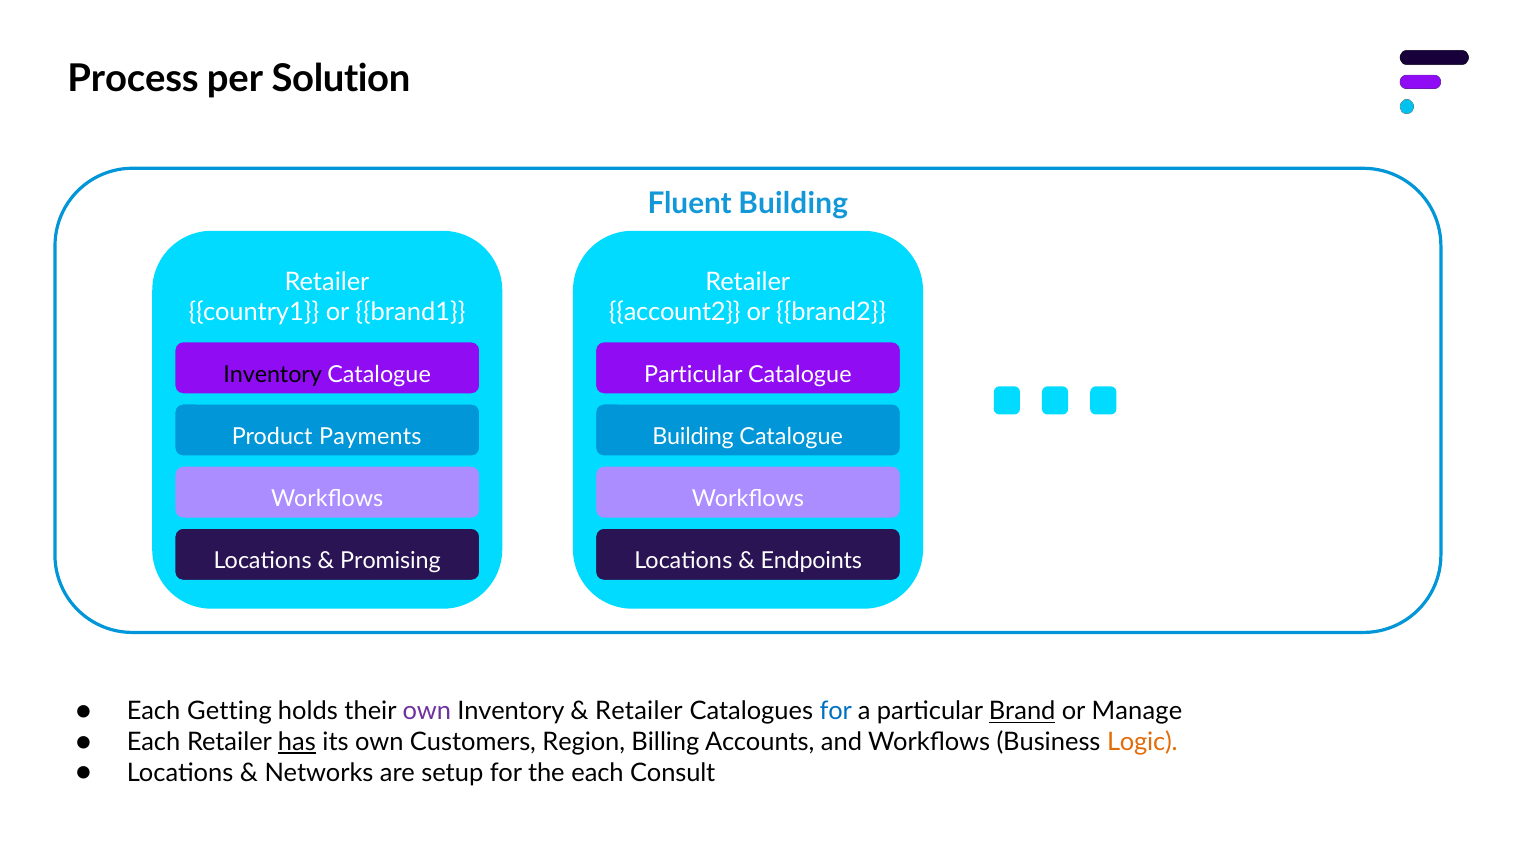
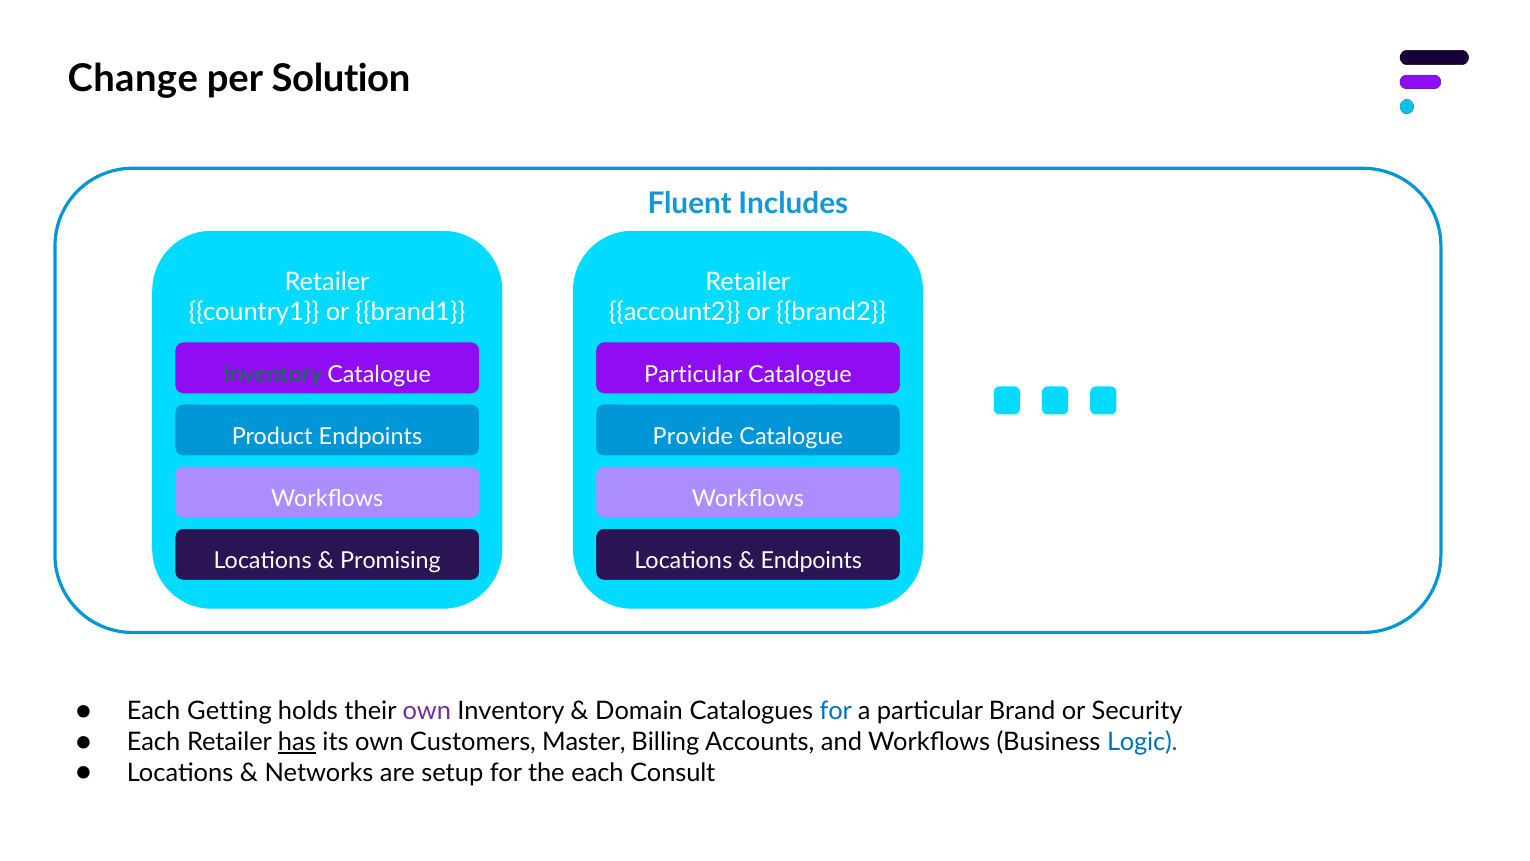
Process: Process -> Change
Fluent Building: Building -> Includes
Inventory at (273, 374) colour: black -> green
Product Payments: Payments -> Endpoints
Building at (693, 436): Building -> Provide
Retailer at (639, 711): Retailer -> Domain
Brand underline: present -> none
Manage: Manage -> Security
Region: Region -> Master
Logic colour: orange -> blue
